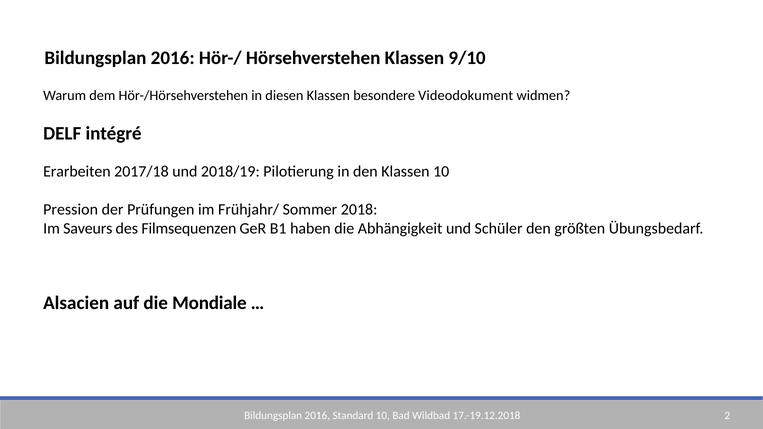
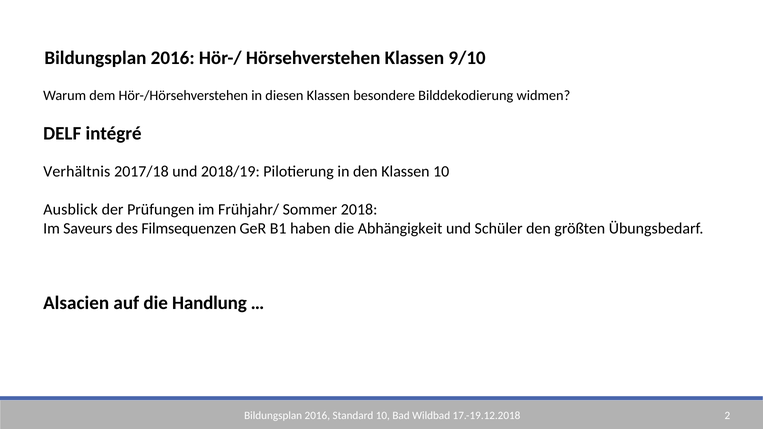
Videodokument: Videodokument -> Bilddekodierung
Erarbeiten: Erarbeiten -> Verhältnis
Pression: Pression -> Ausblick
Mondiale: Mondiale -> Handlung
